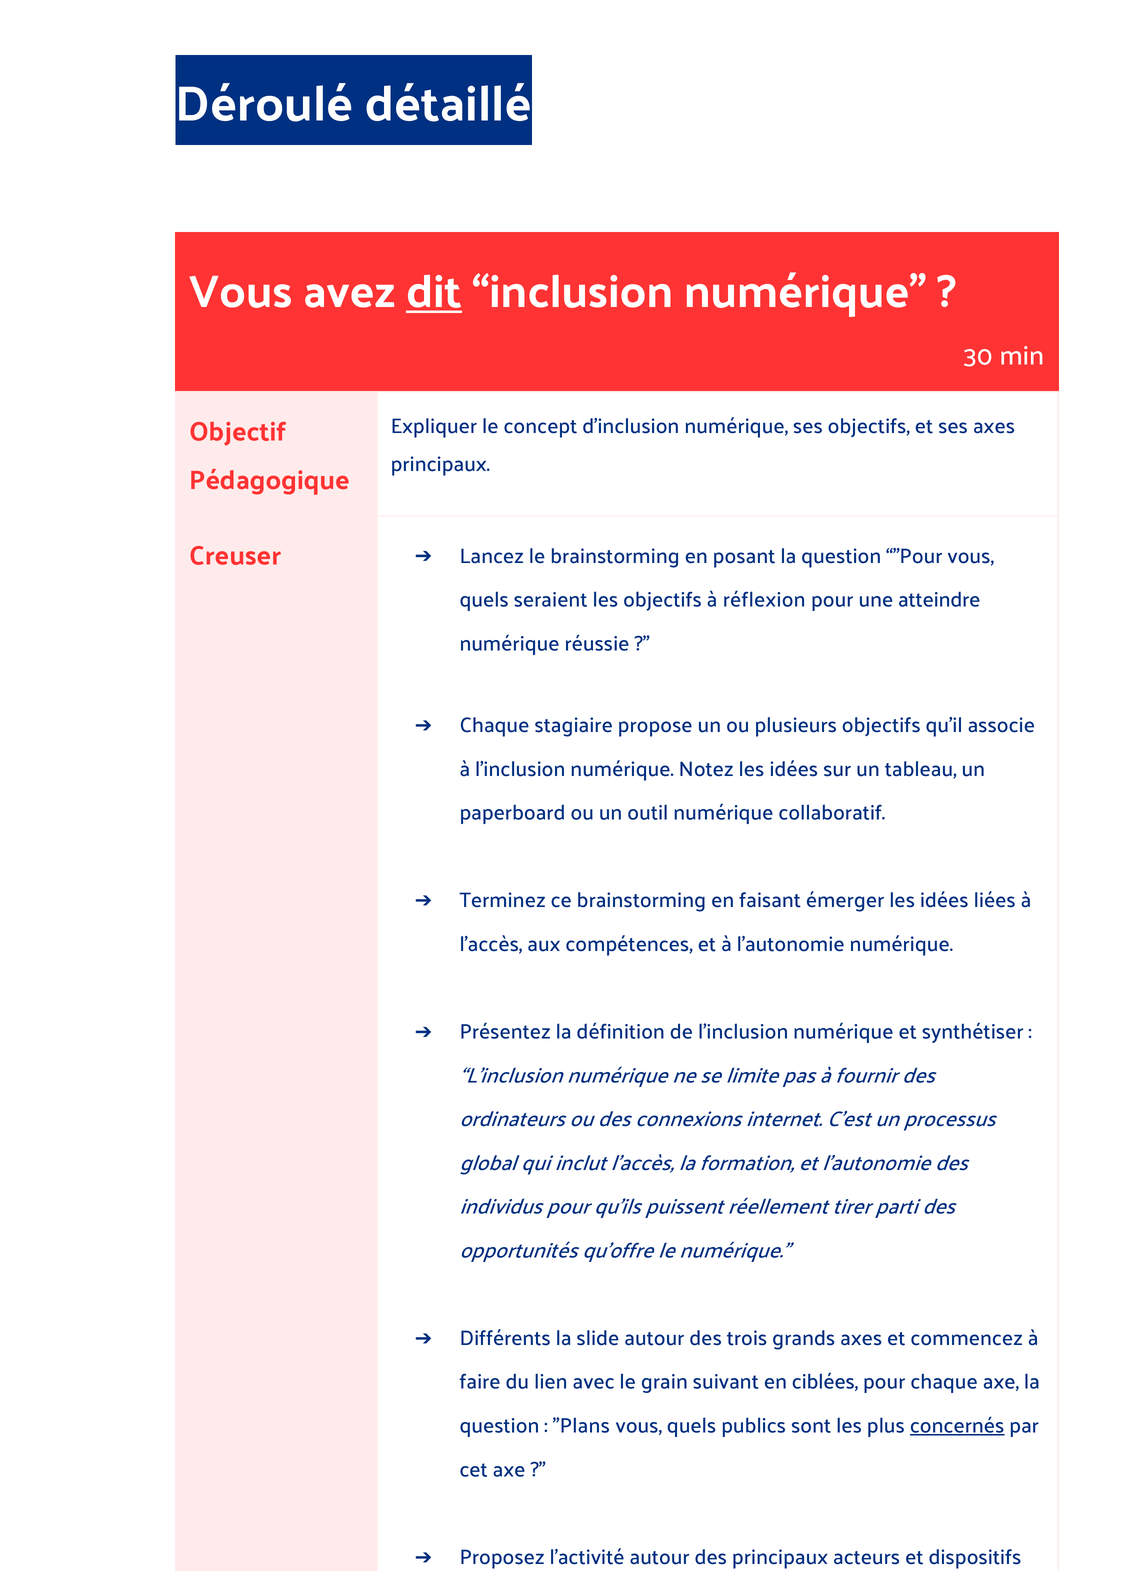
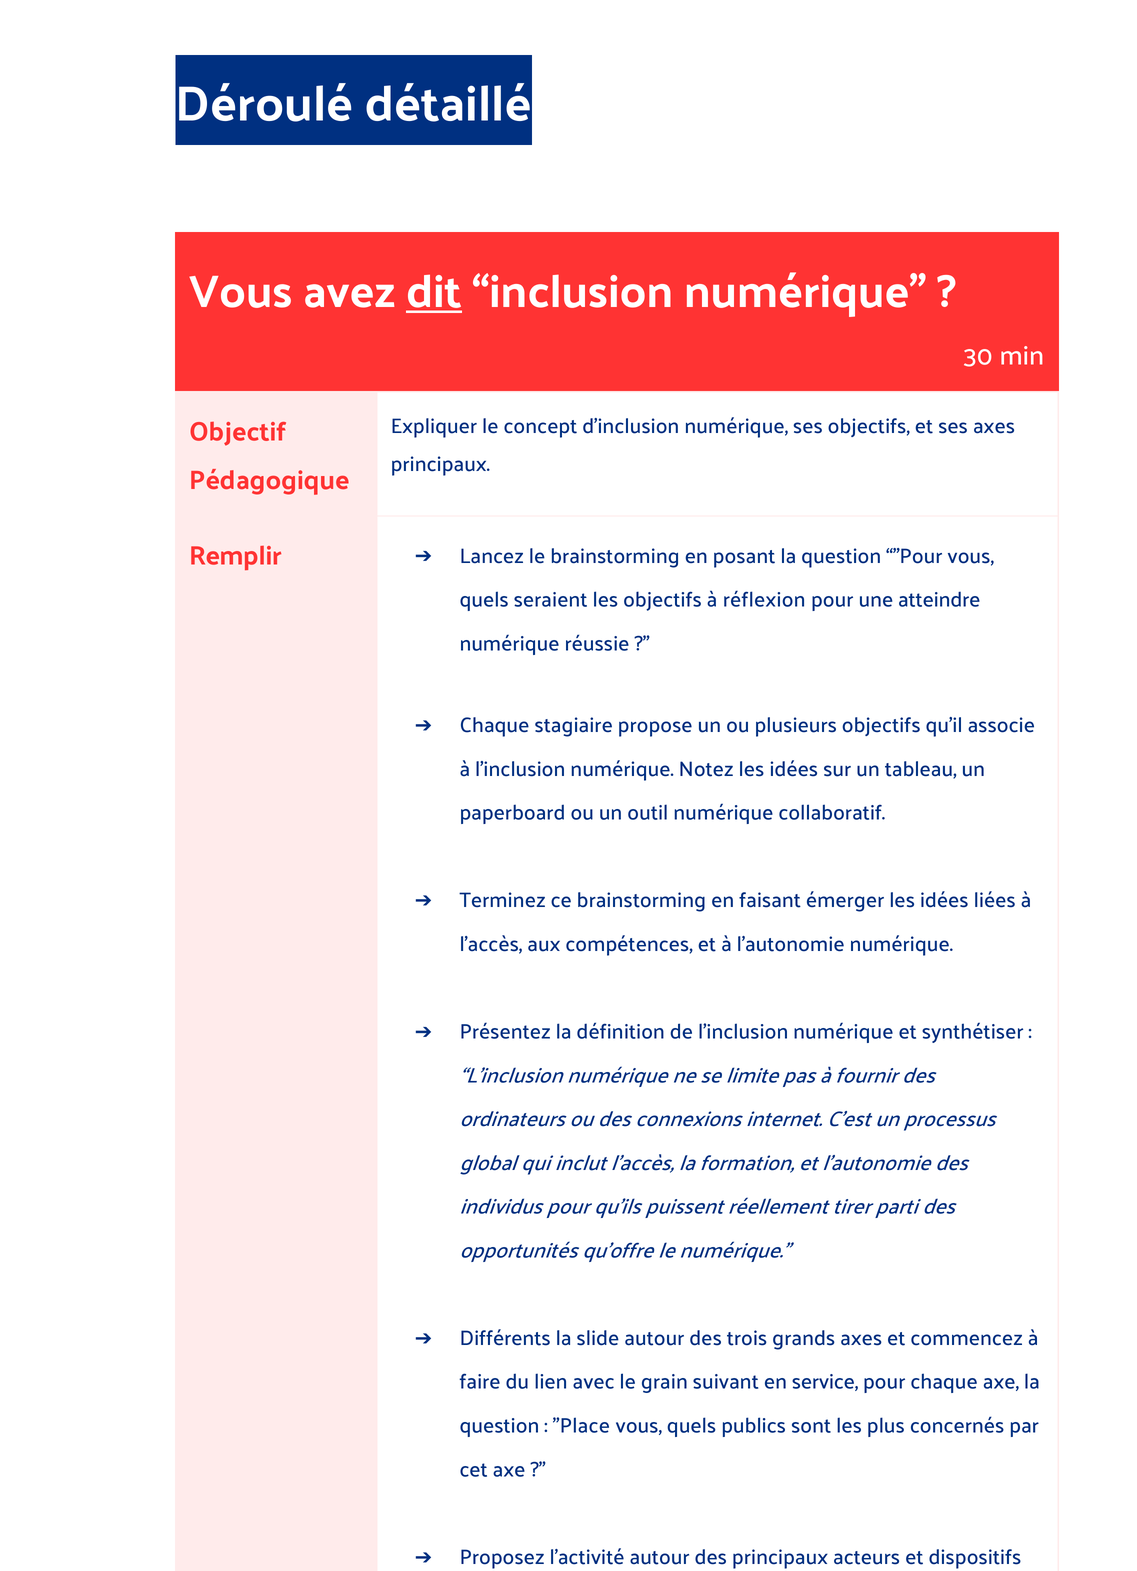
Creuser: Creuser -> Remplir
ciblées: ciblées -> service
Plans: Plans -> Place
concernés underline: present -> none
